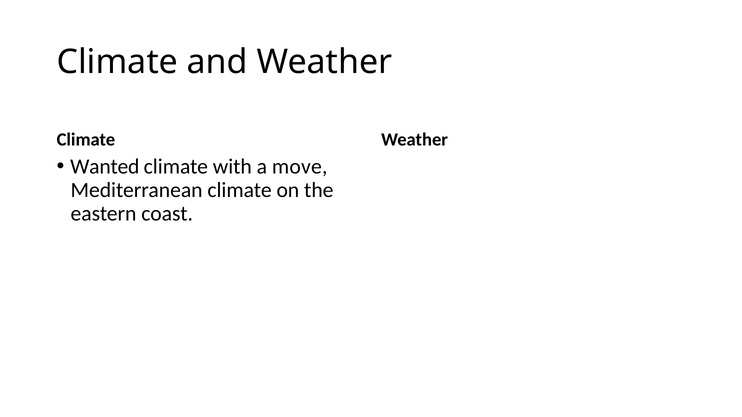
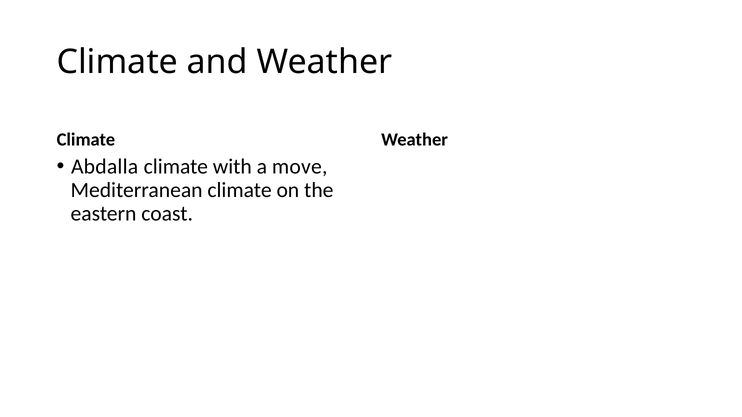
Wanted: Wanted -> Abdalla
